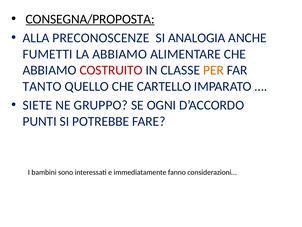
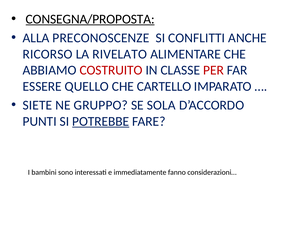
ANALOGIA: ANALOGIA -> CONFLITTI
FUMETTI: FUMETTI -> RICORSO
LA ABBIAMO: ABBIAMO -> RIVELATO
PER colour: orange -> red
TANTO: TANTO -> ESSERE
OGNI: OGNI -> SOLA
POTREBBE underline: none -> present
